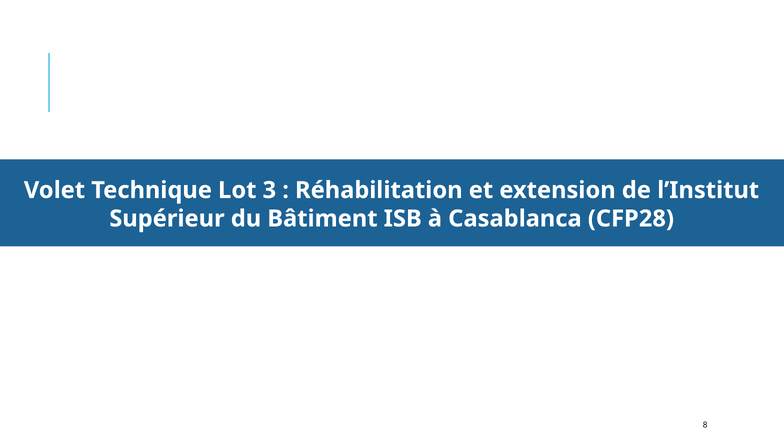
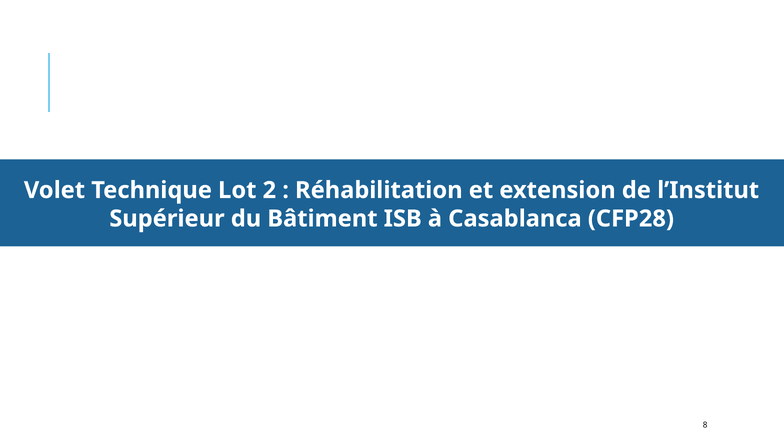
3: 3 -> 2
